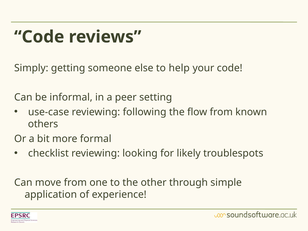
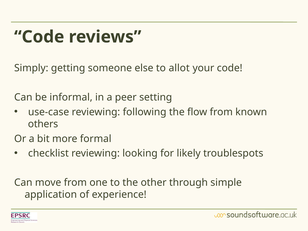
help: help -> allot
